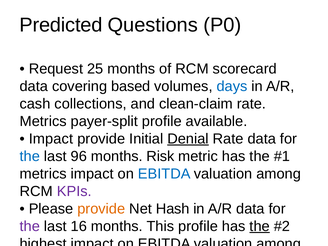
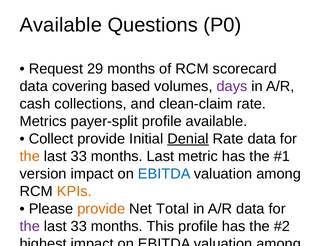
Predicted at (61, 25): Predicted -> Available
25: 25 -> 29
days colour: blue -> purple
Impact at (51, 139): Impact -> Collect
the at (30, 156) colour: blue -> orange
96 at (79, 156): 96 -> 33
months Risk: Risk -> Last
metrics at (43, 174): metrics -> version
KPIs at (74, 191) colour: purple -> orange
Hash: Hash -> Total
16 at (79, 226): 16 -> 33
the at (260, 226) underline: present -> none
